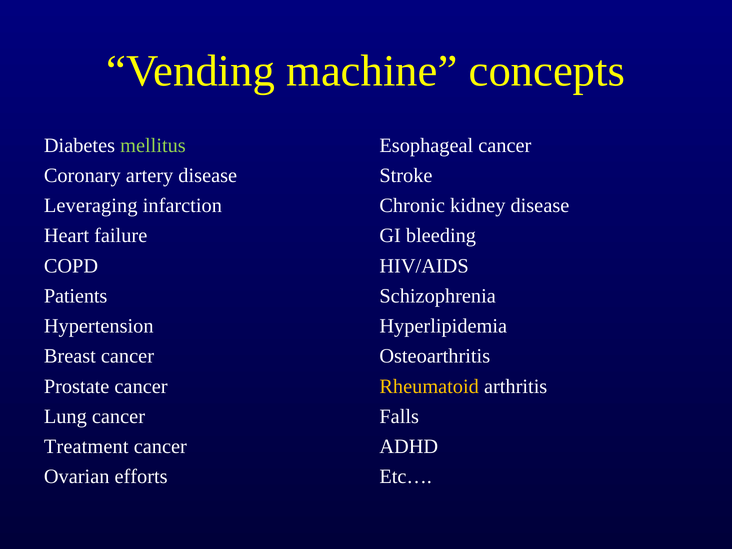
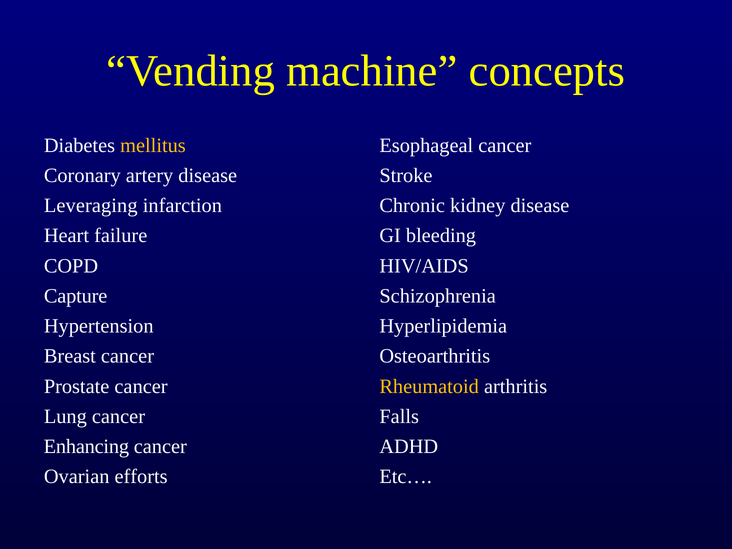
mellitus colour: light green -> yellow
Patients: Patients -> Capture
Treatment: Treatment -> Enhancing
